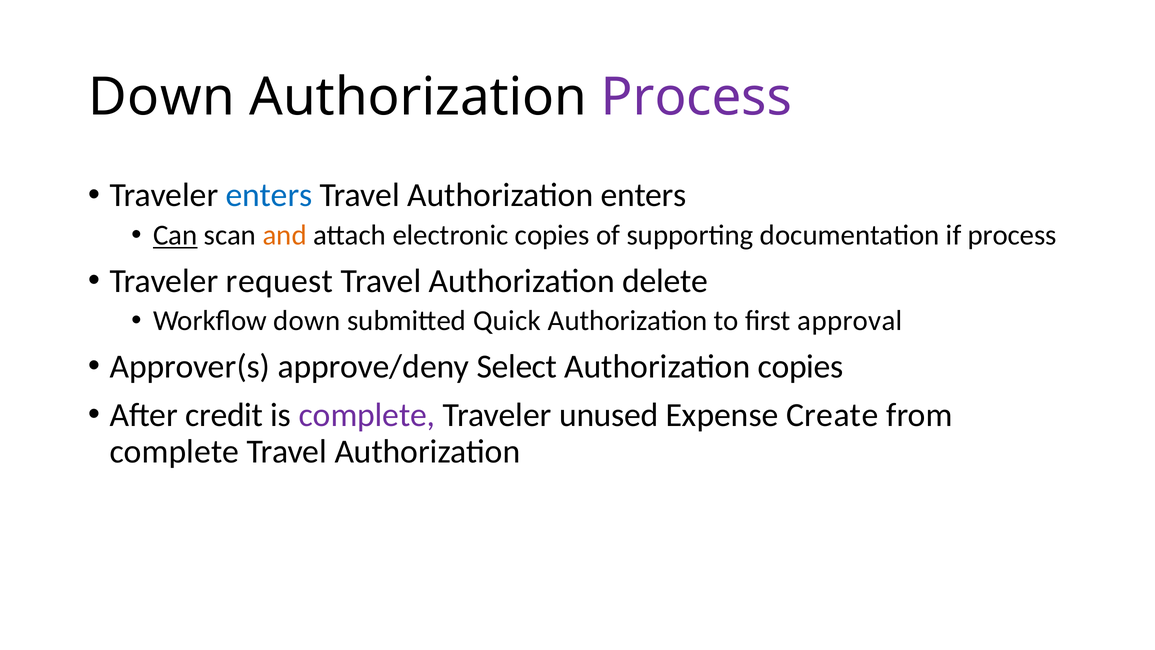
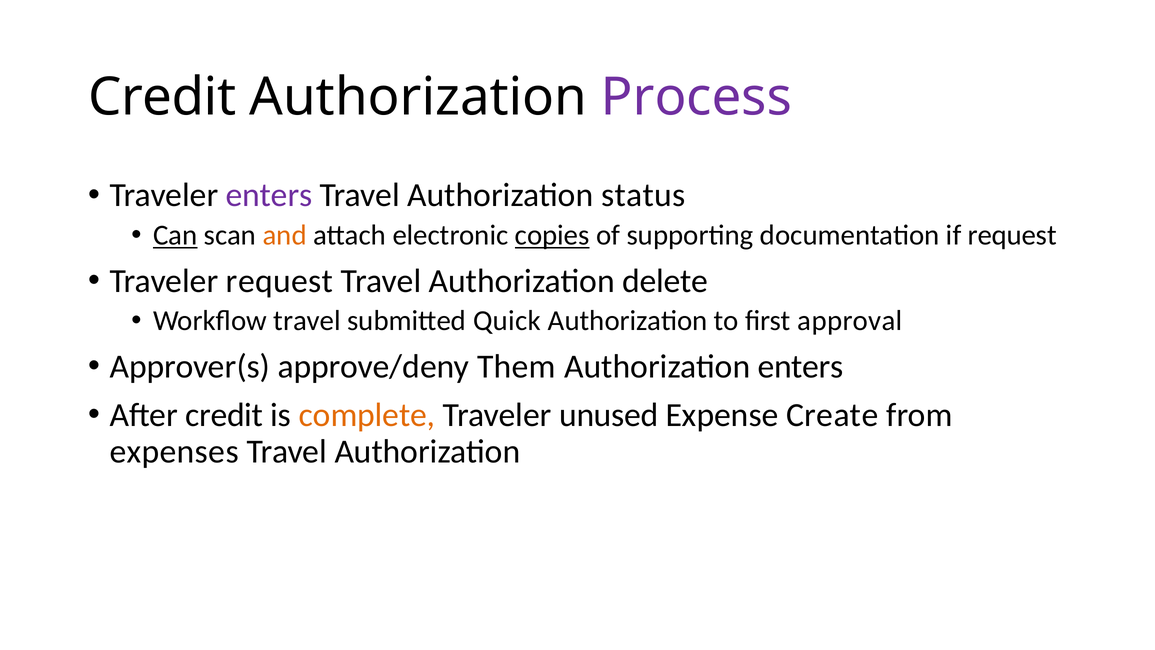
Down at (162, 97): Down -> Credit
enters at (269, 195) colour: blue -> purple
Authorization enters: enters -> status
copies at (552, 235) underline: none -> present
if process: process -> request
Workflow down: down -> travel
Select: Select -> Them
Authorization copies: copies -> enters
complete at (367, 415) colour: purple -> orange
complete at (174, 451): complete -> expenses
